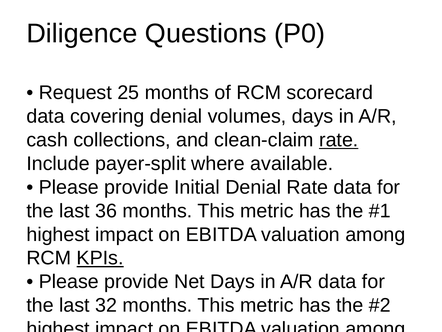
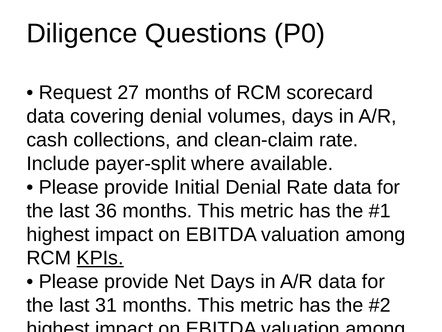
25: 25 -> 27
rate at (339, 140) underline: present -> none
32: 32 -> 31
